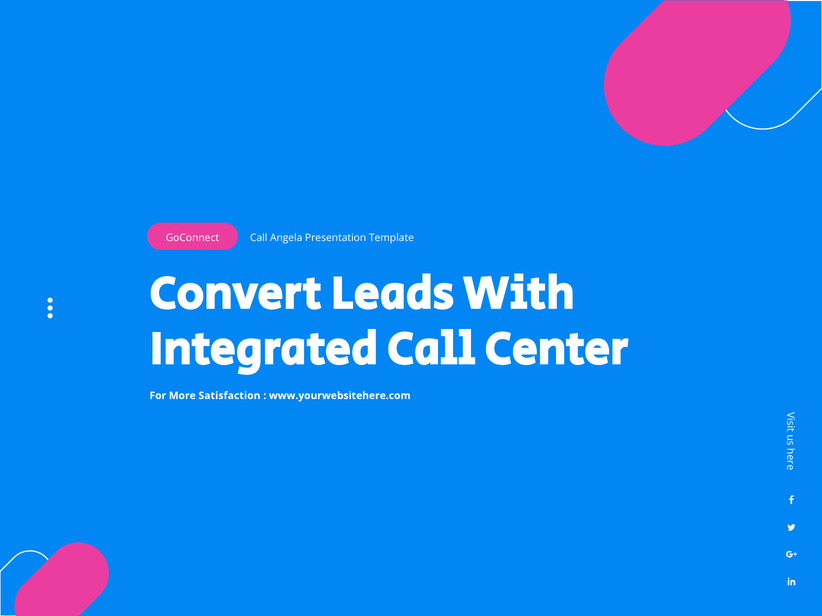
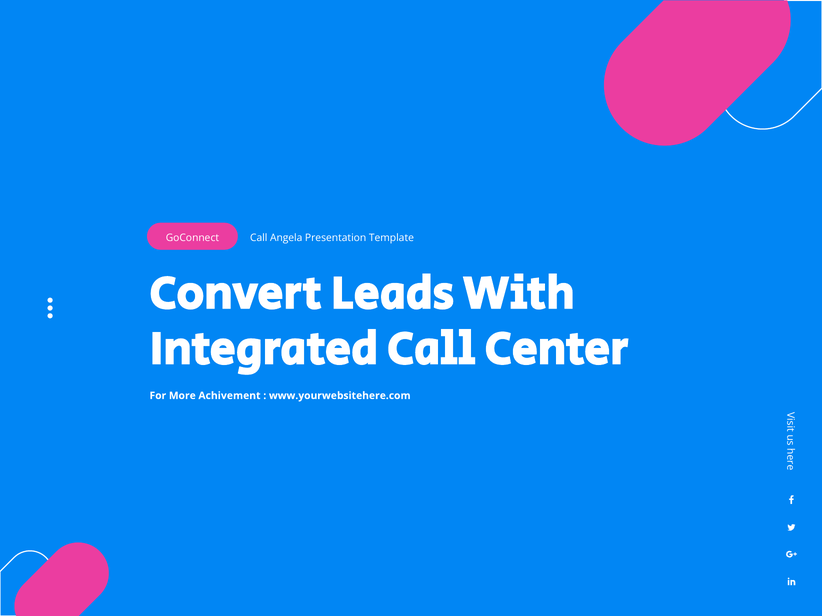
Satisfaction: Satisfaction -> Achivement
